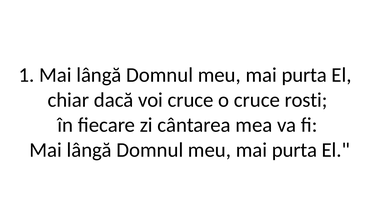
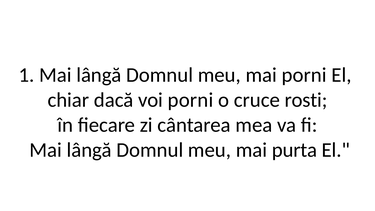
purta at (304, 75): purta -> porni
voi cruce: cruce -> porni
